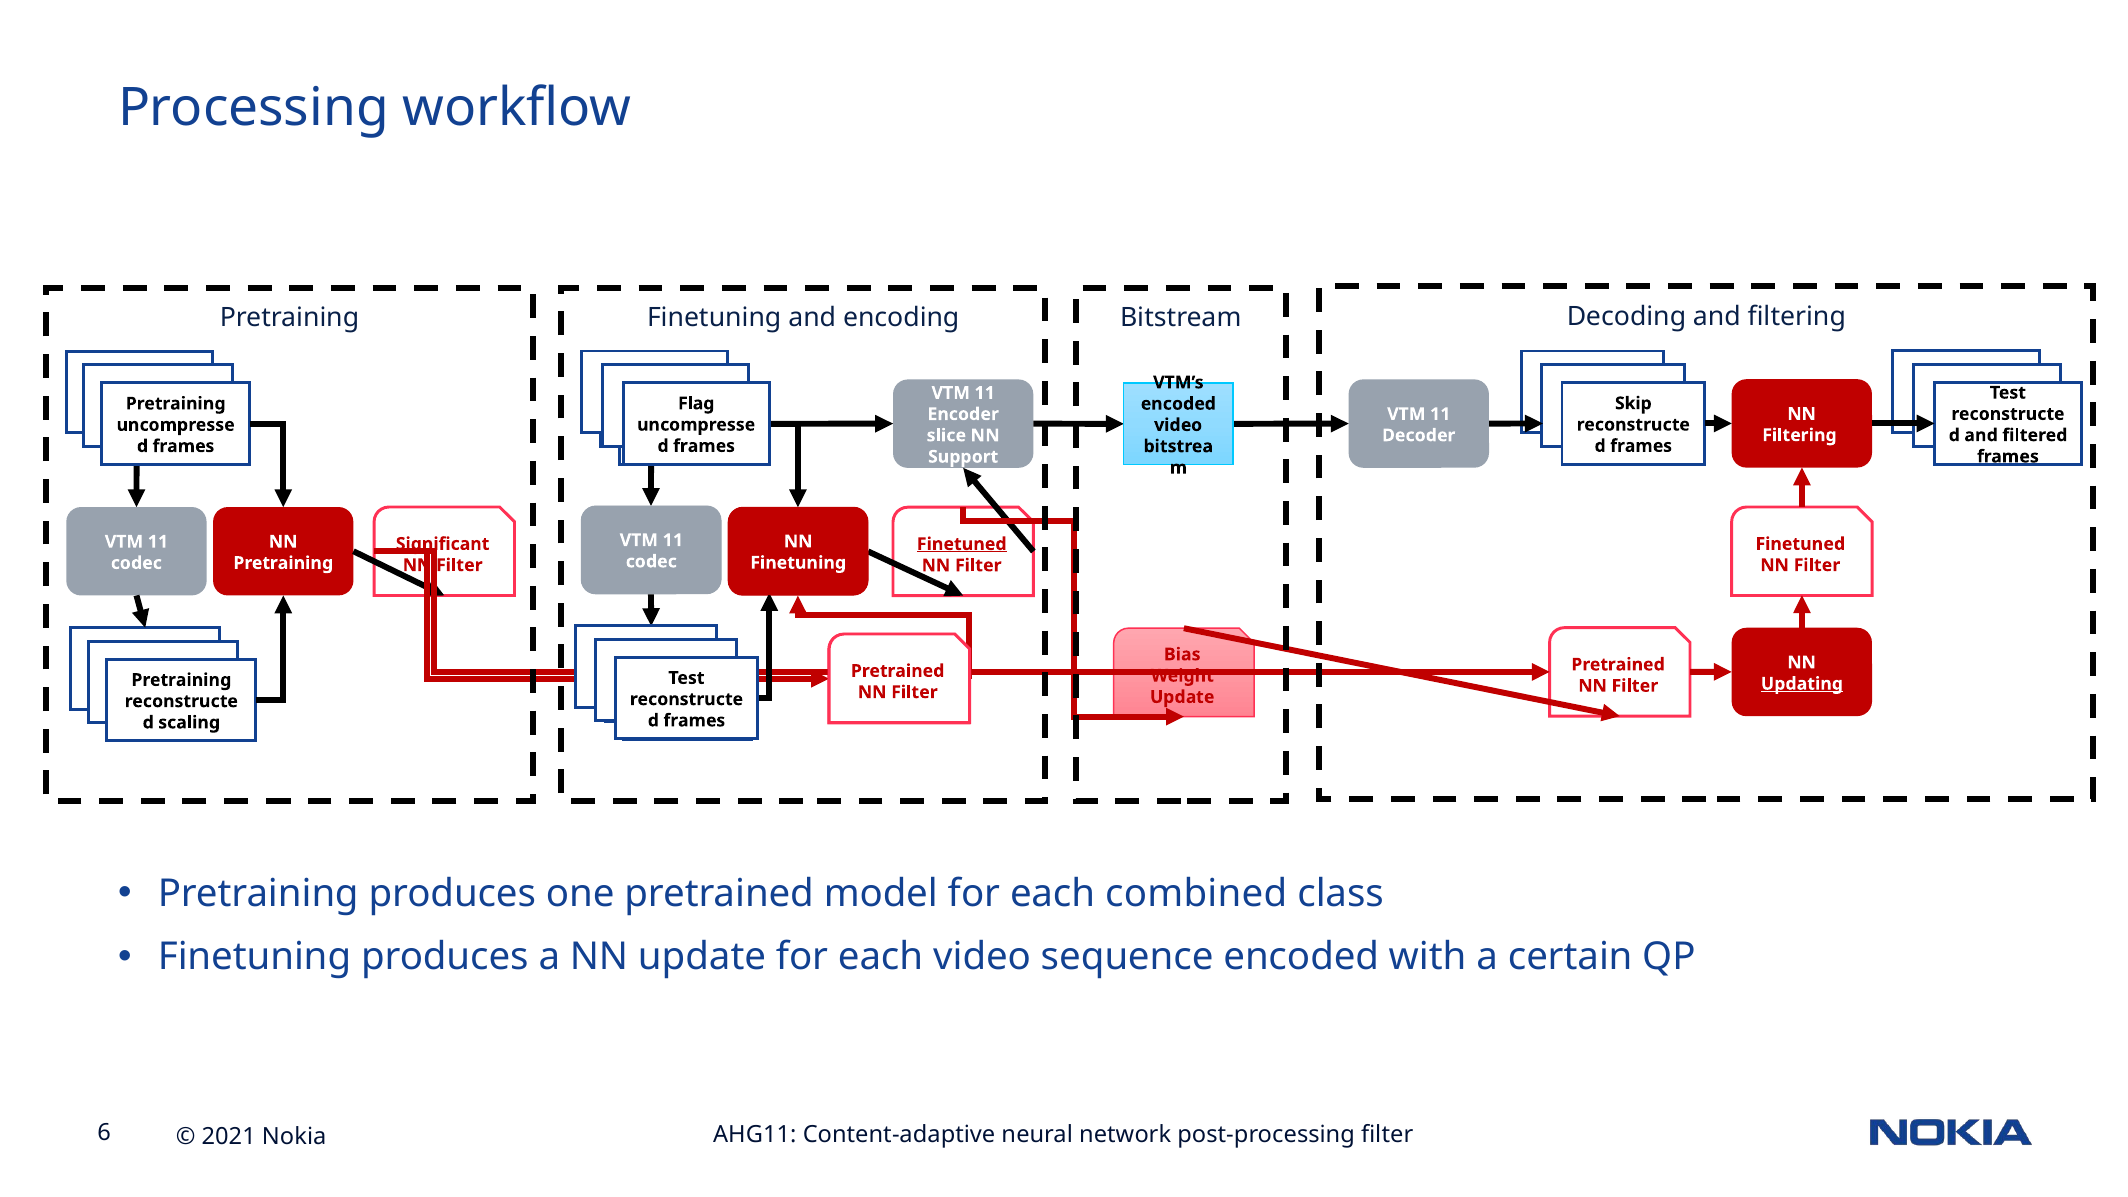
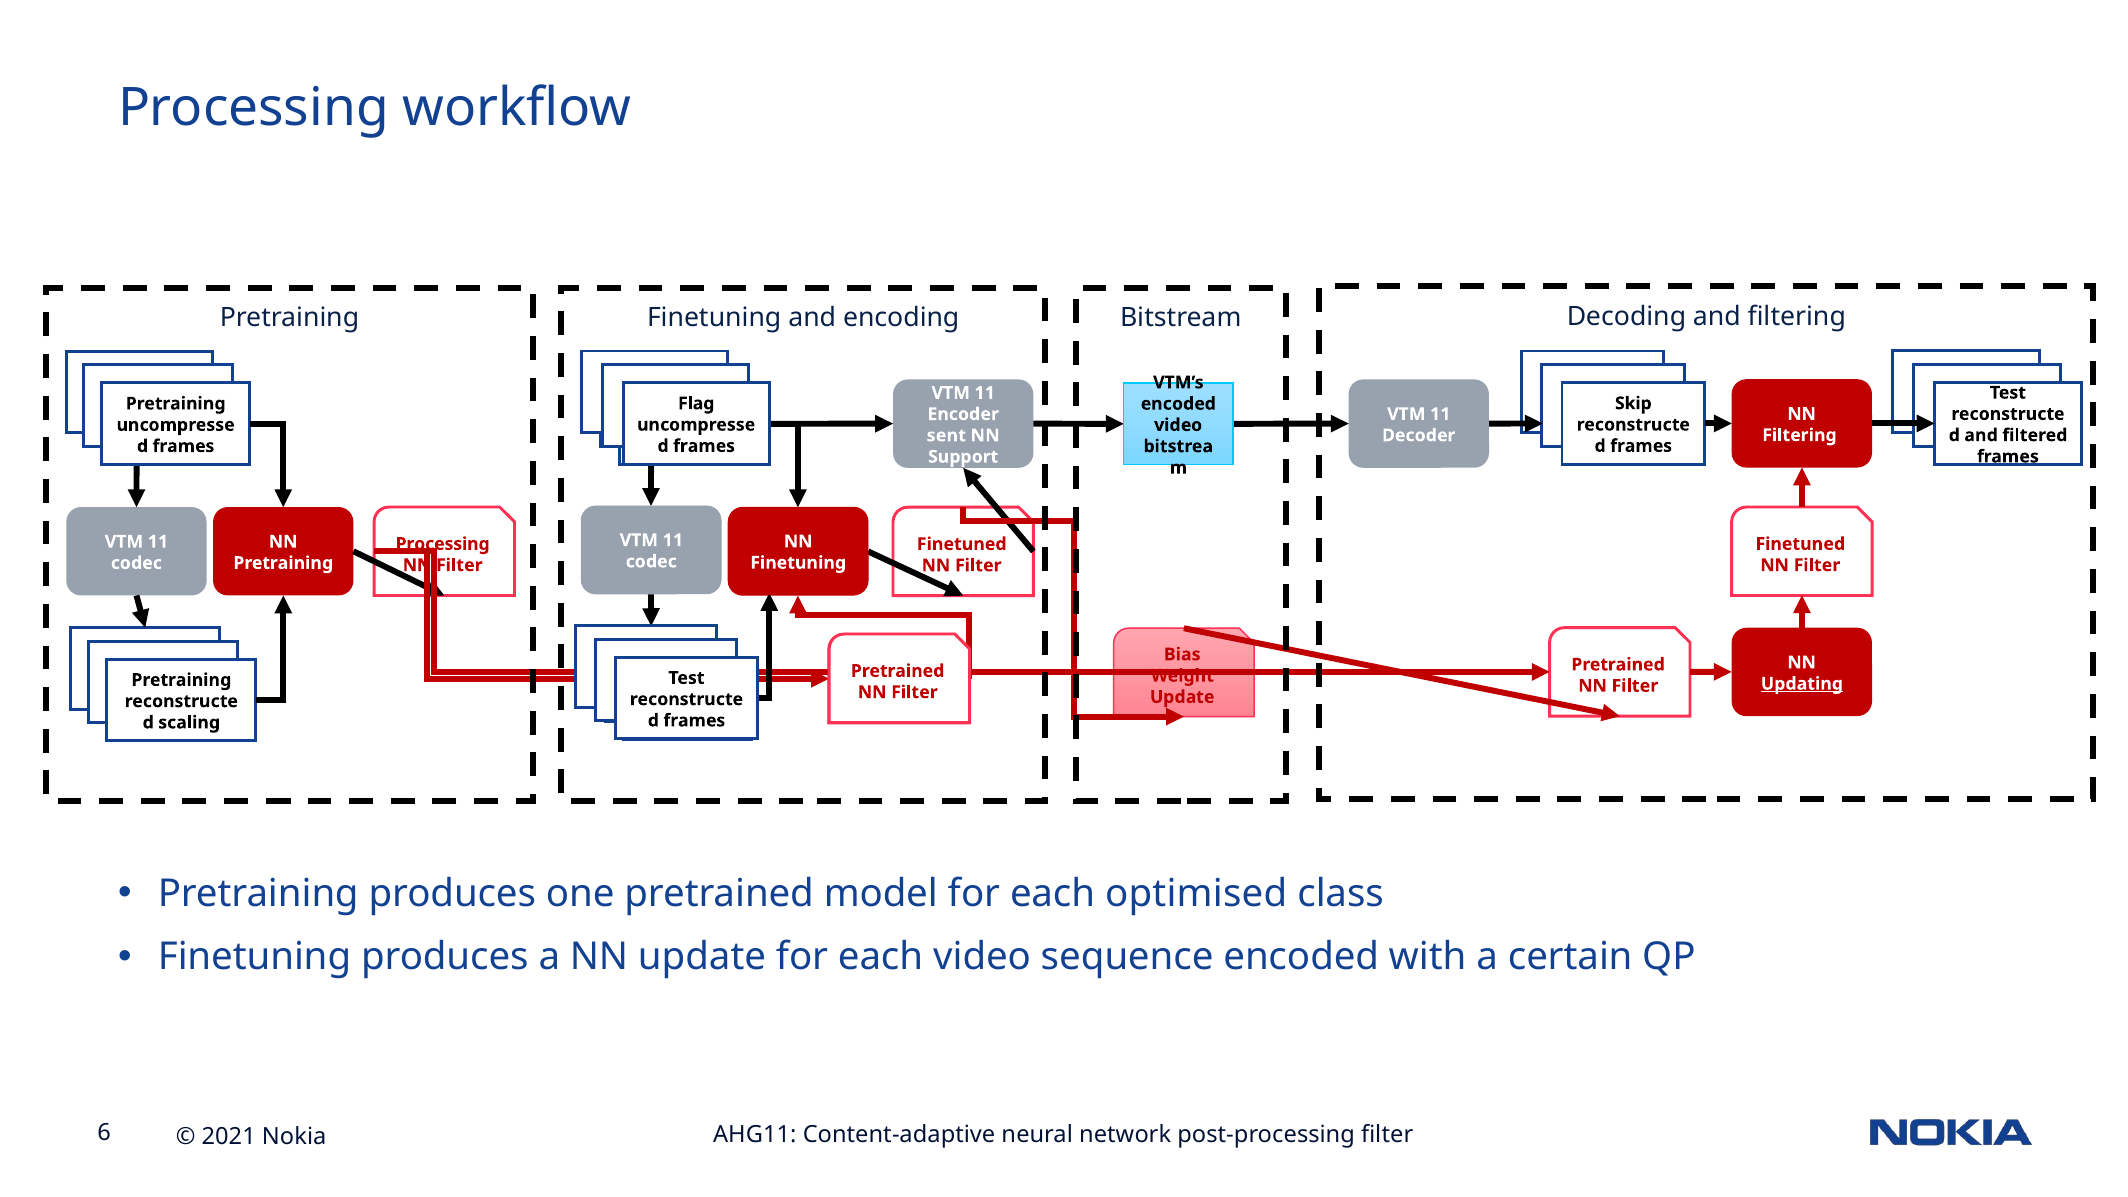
slice: slice -> sent
Significant at (443, 544): Significant -> Processing
Finetuned at (962, 544) underline: present -> none
combined: combined -> optimised
